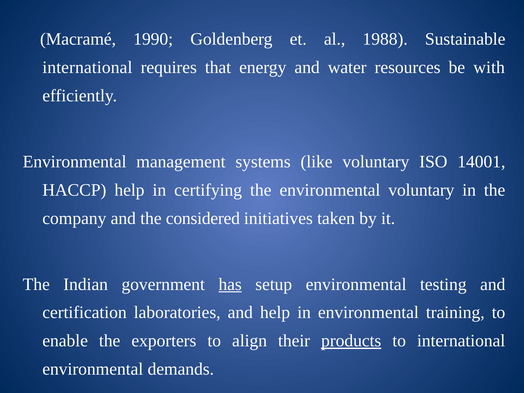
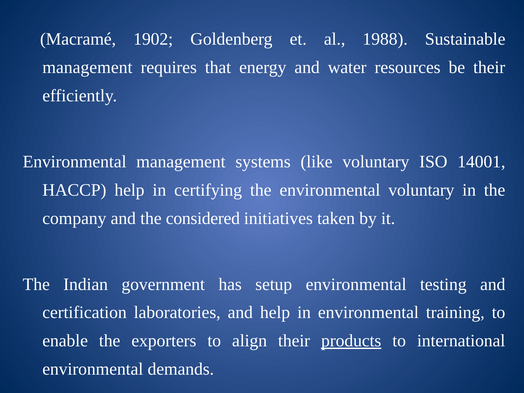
1990: 1990 -> 1902
international at (87, 67): international -> management
be with: with -> their
has underline: present -> none
